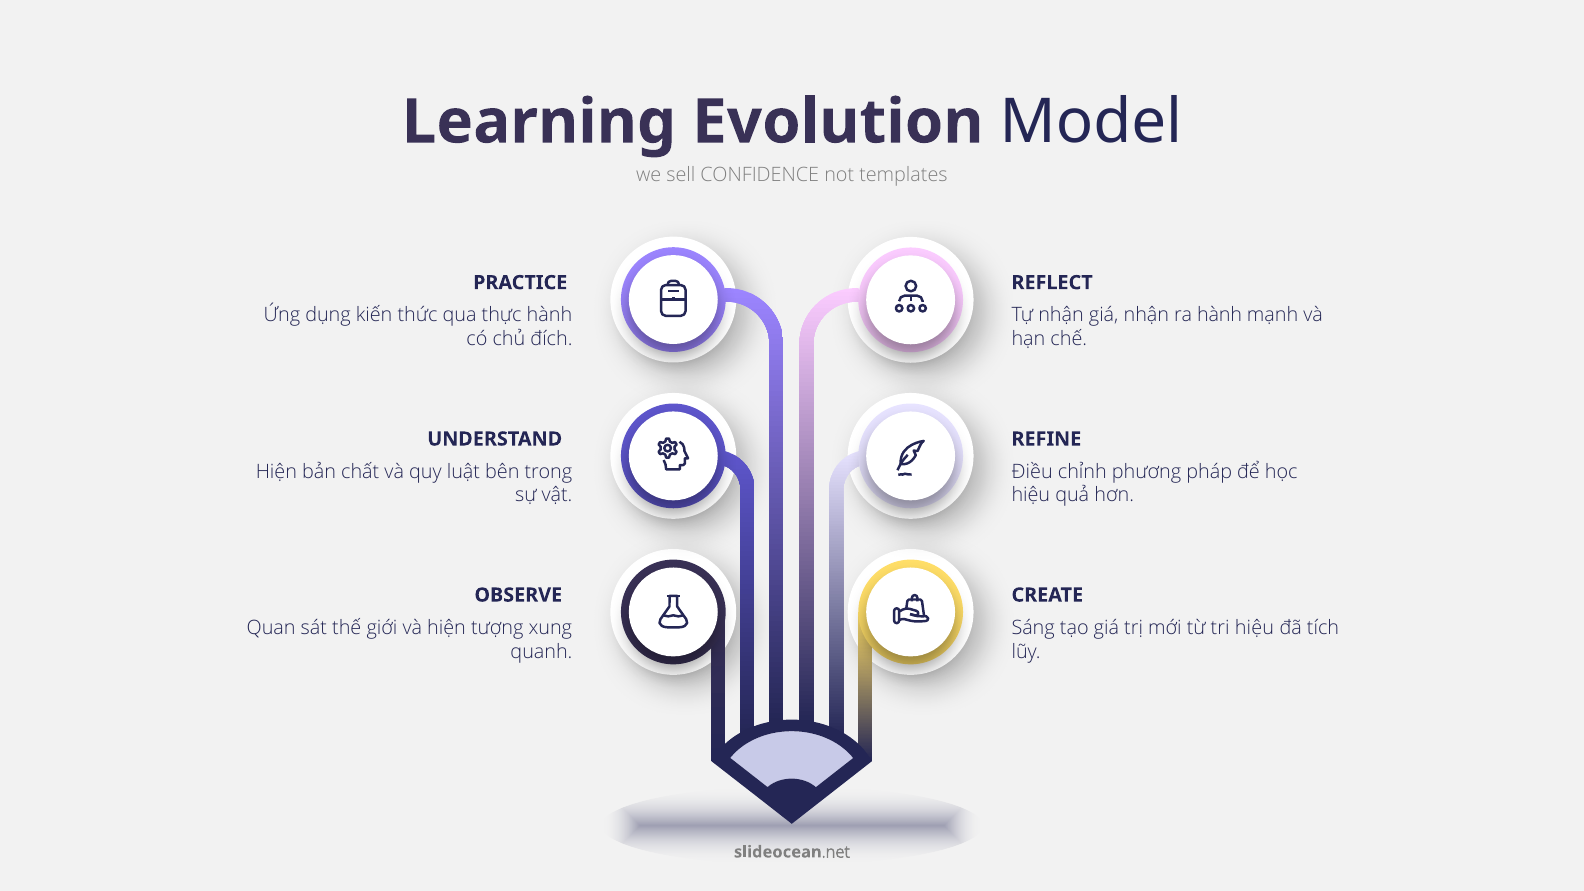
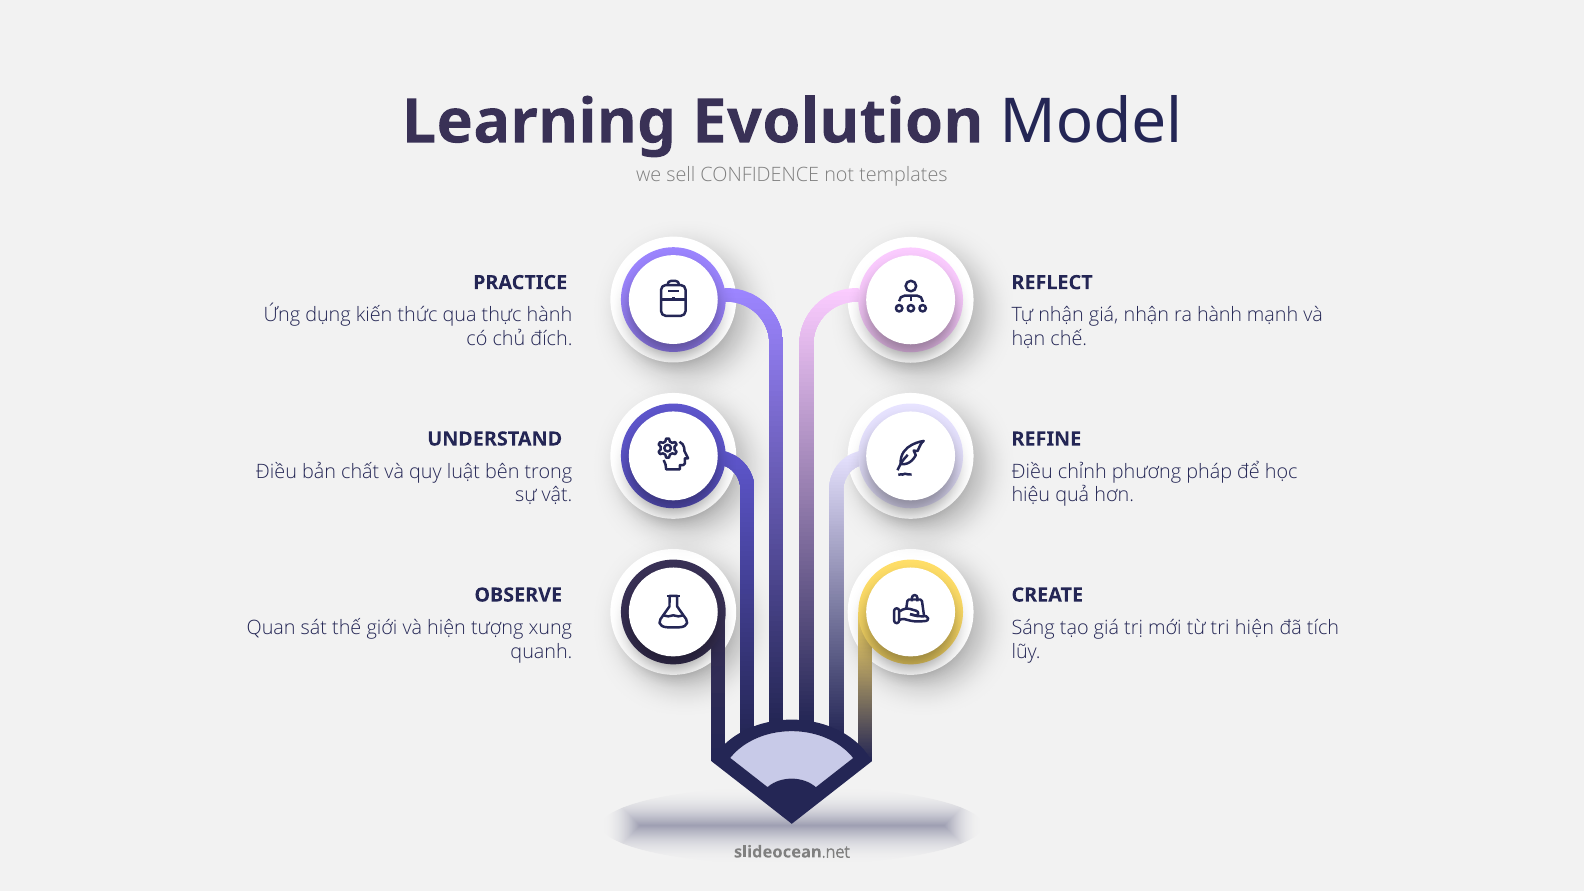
Hiện at (276, 472): Hiện -> Điều
tri hiệu: hiệu -> hiện
